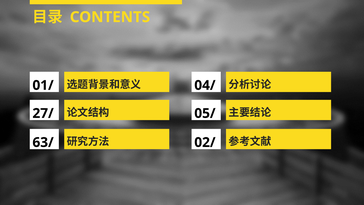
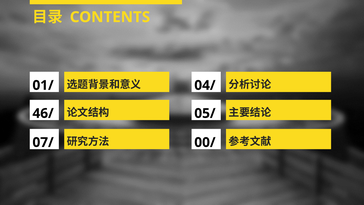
27/: 27/ -> 46/
63/: 63/ -> 07/
02/: 02/ -> 00/
